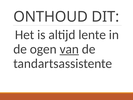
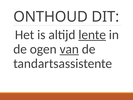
lente underline: none -> present
